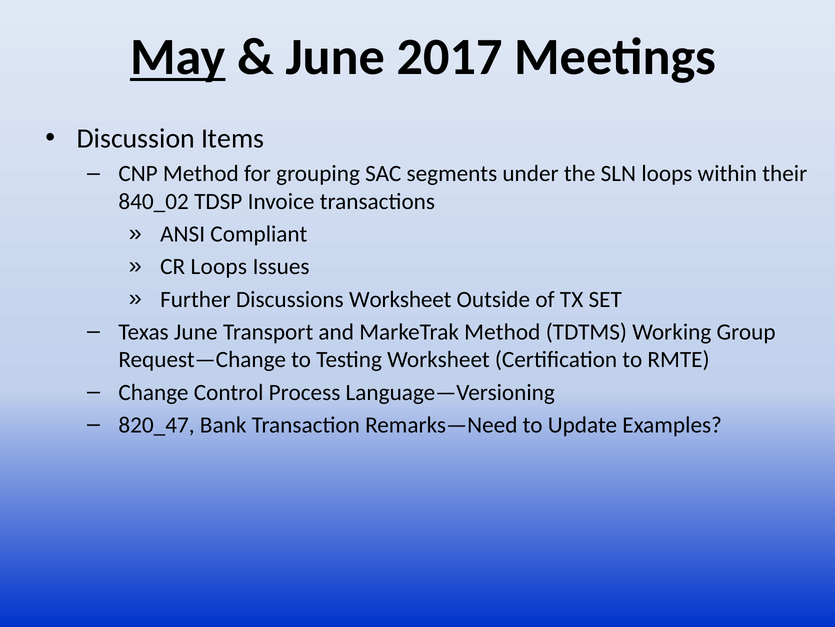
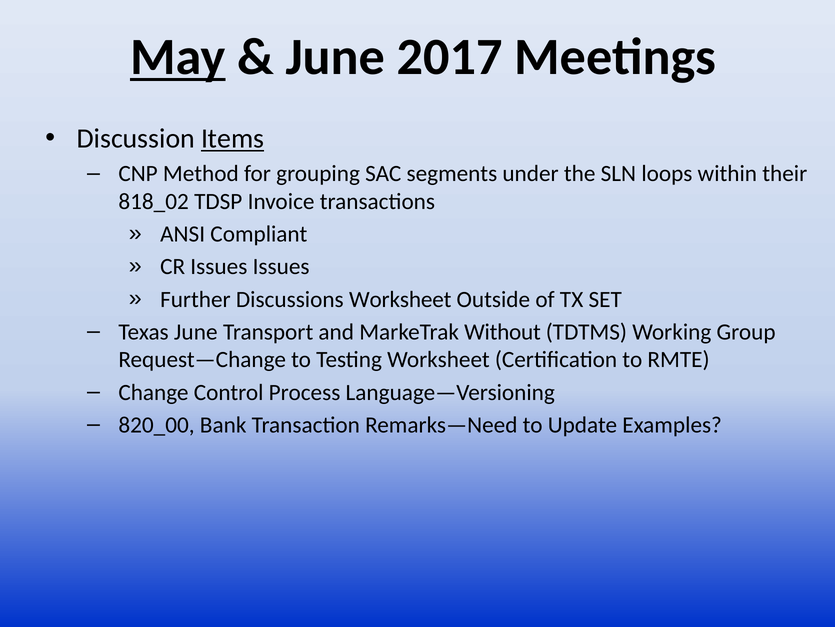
Items underline: none -> present
840_02: 840_02 -> 818_02
CR Loops: Loops -> Issues
MarkeTrak Method: Method -> Without
820_47: 820_47 -> 820_00
